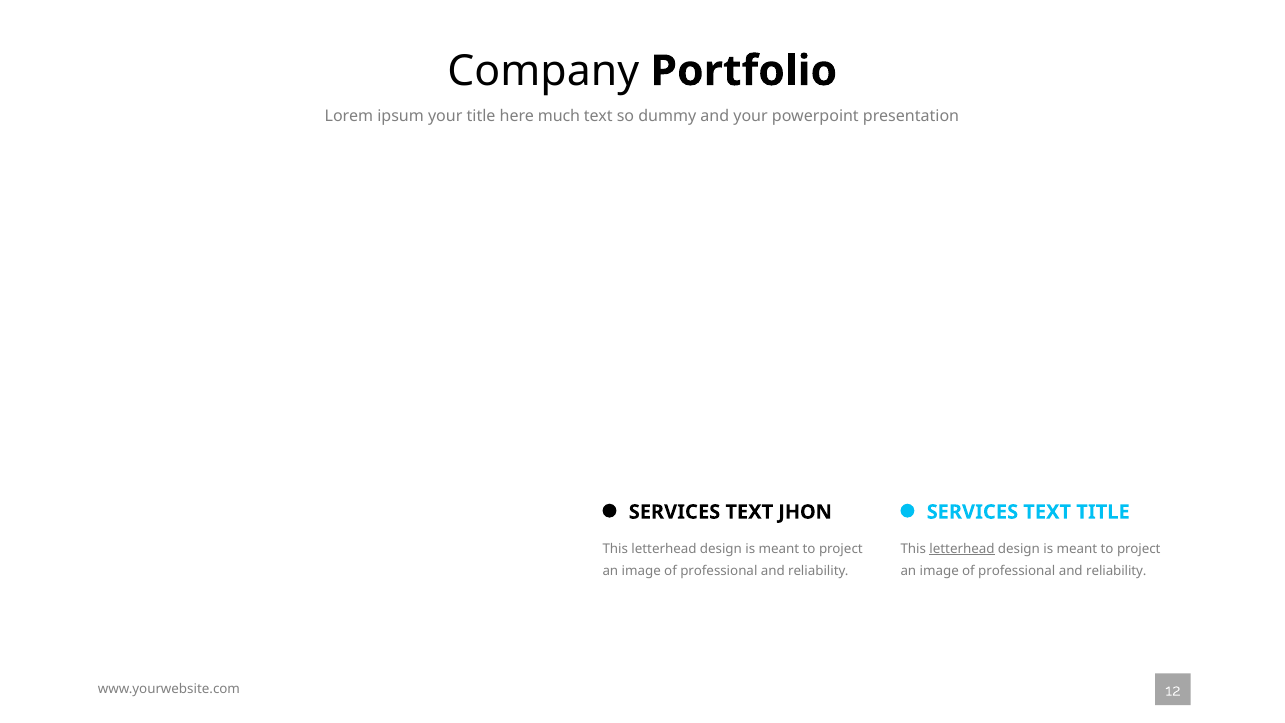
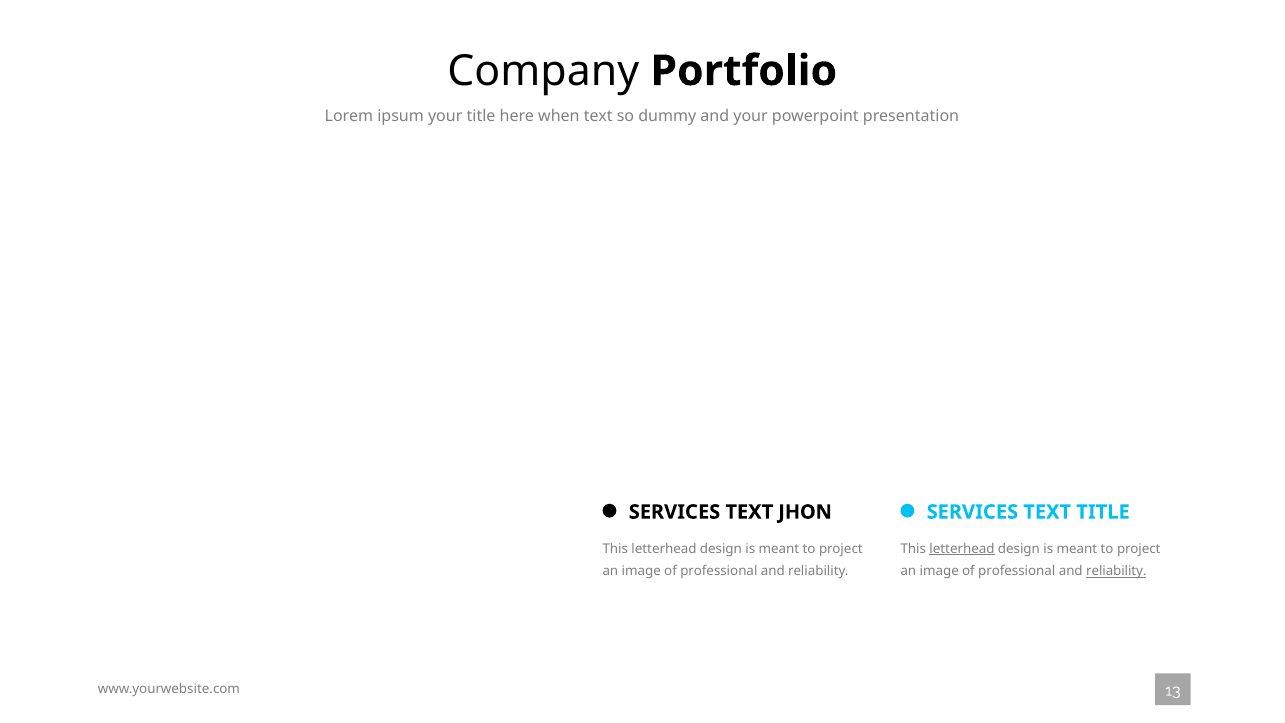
much: much -> when
reliability at (1116, 571) underline: none -> present
12: 12 -> 13
